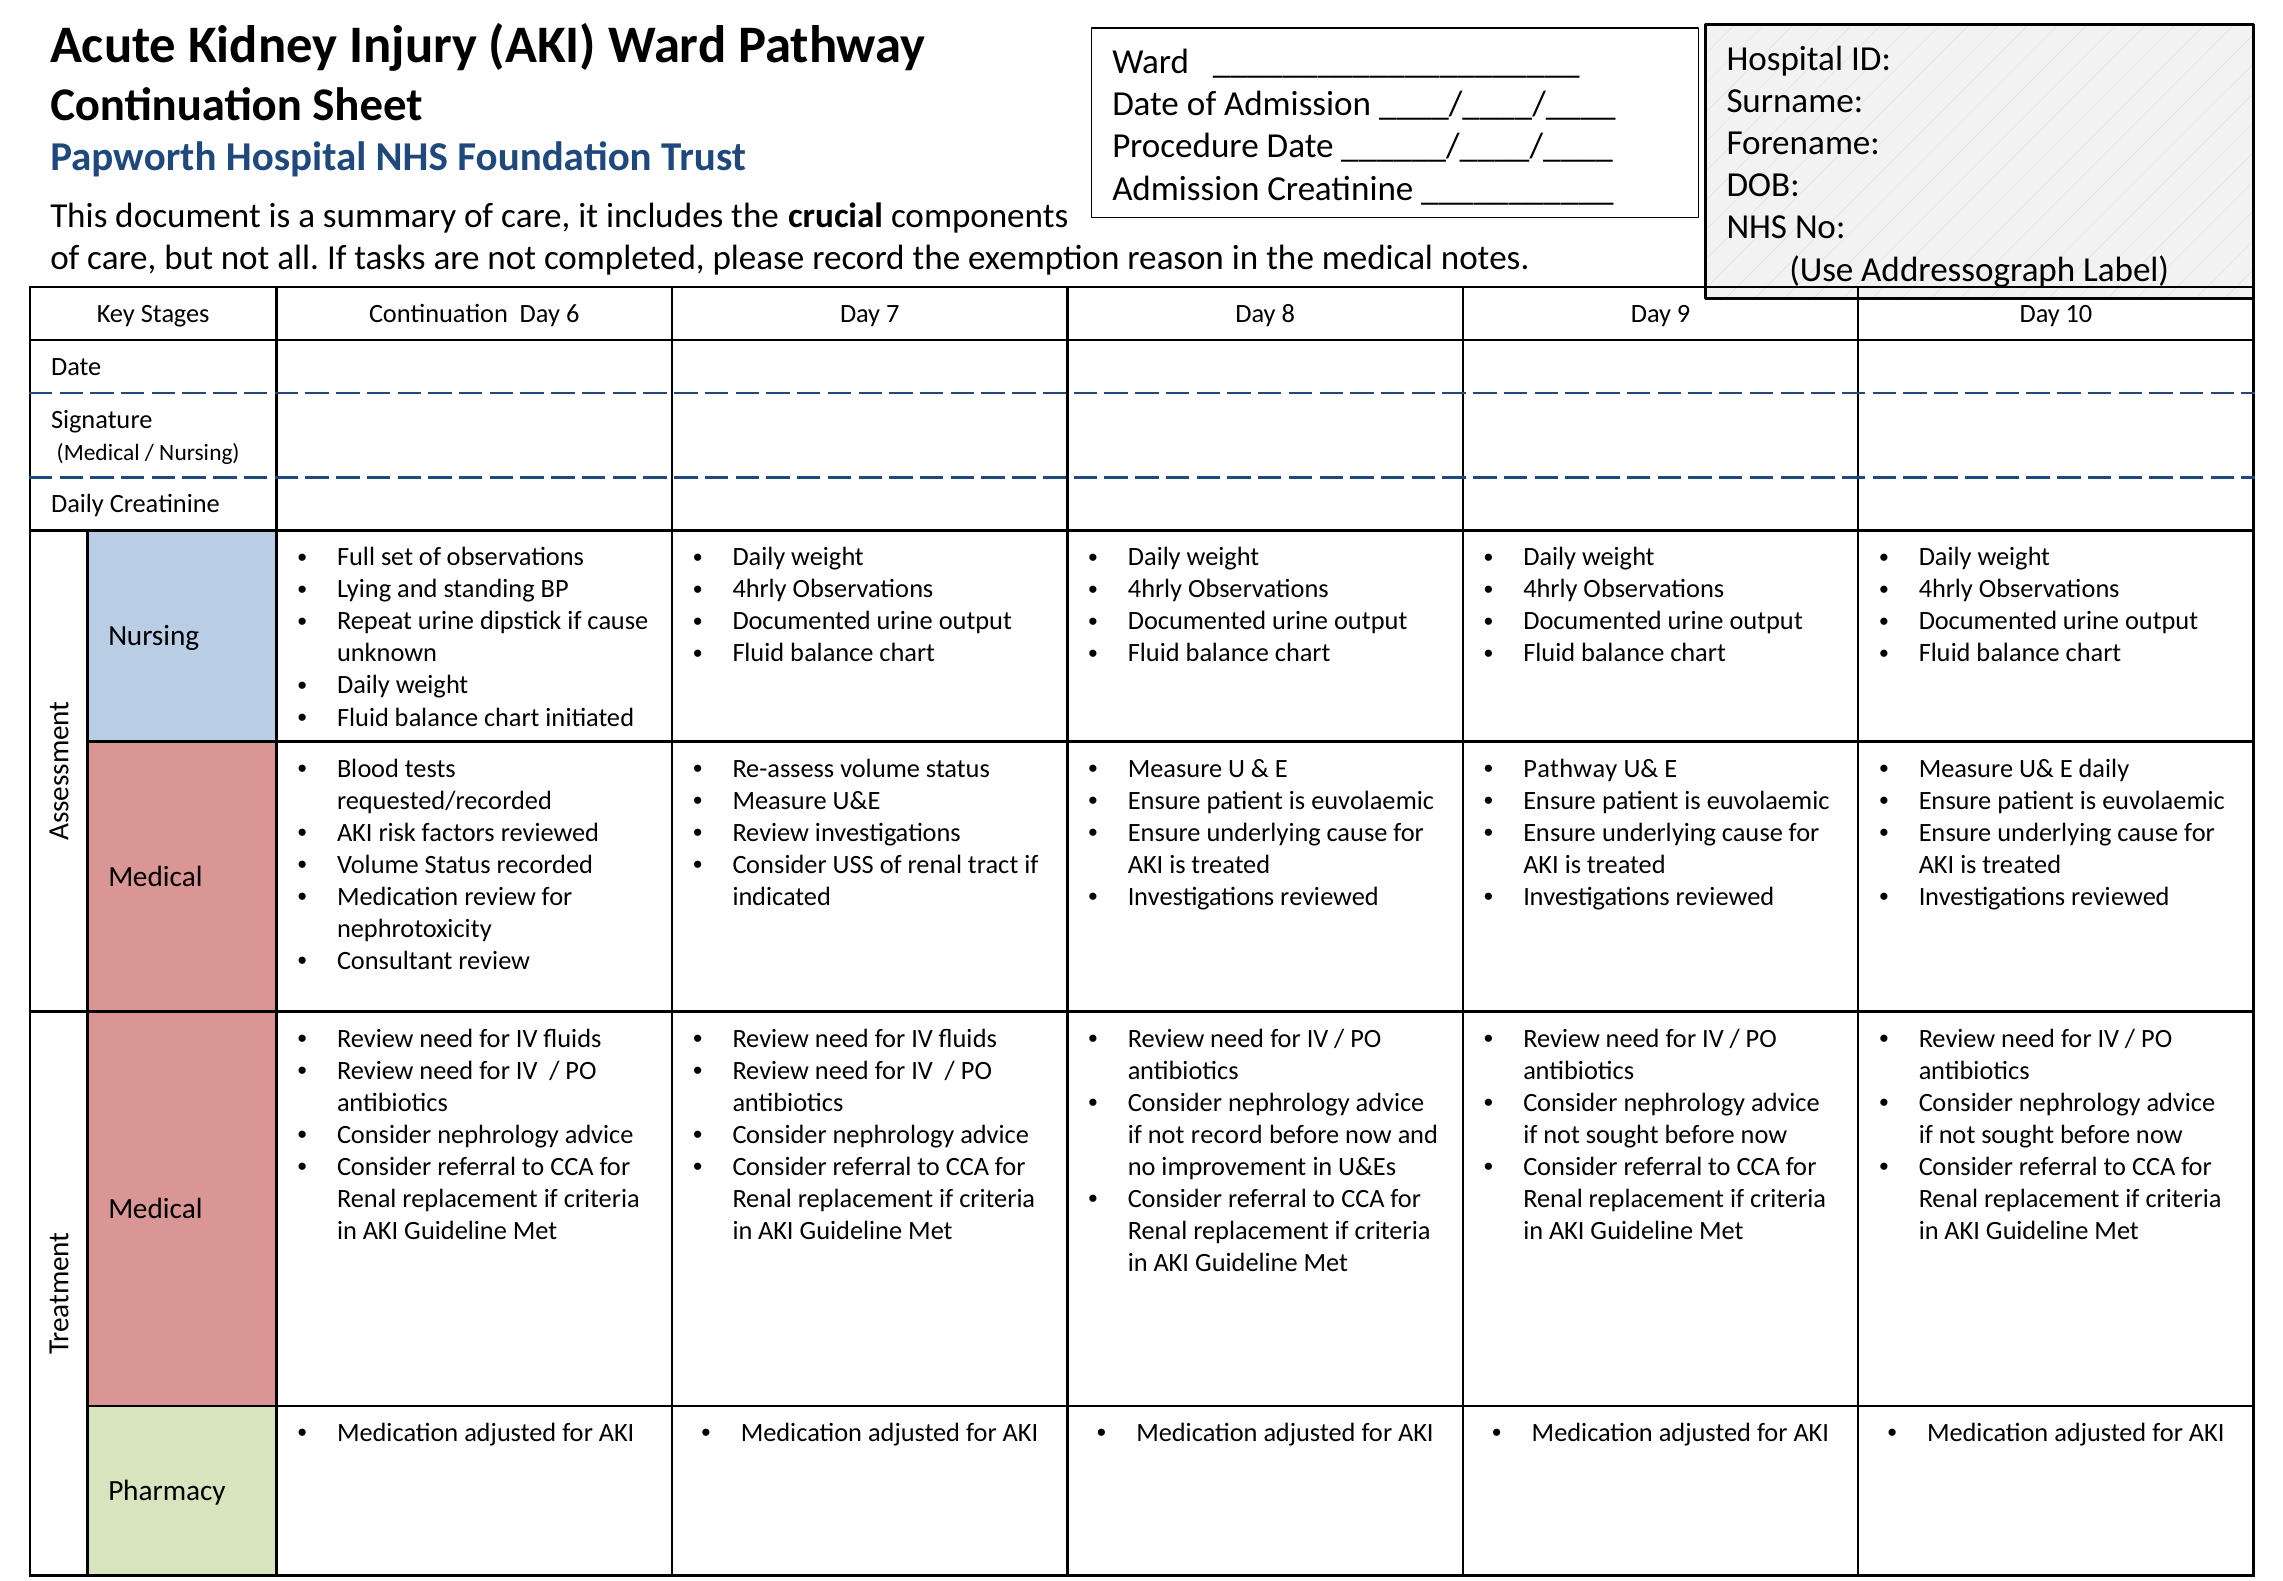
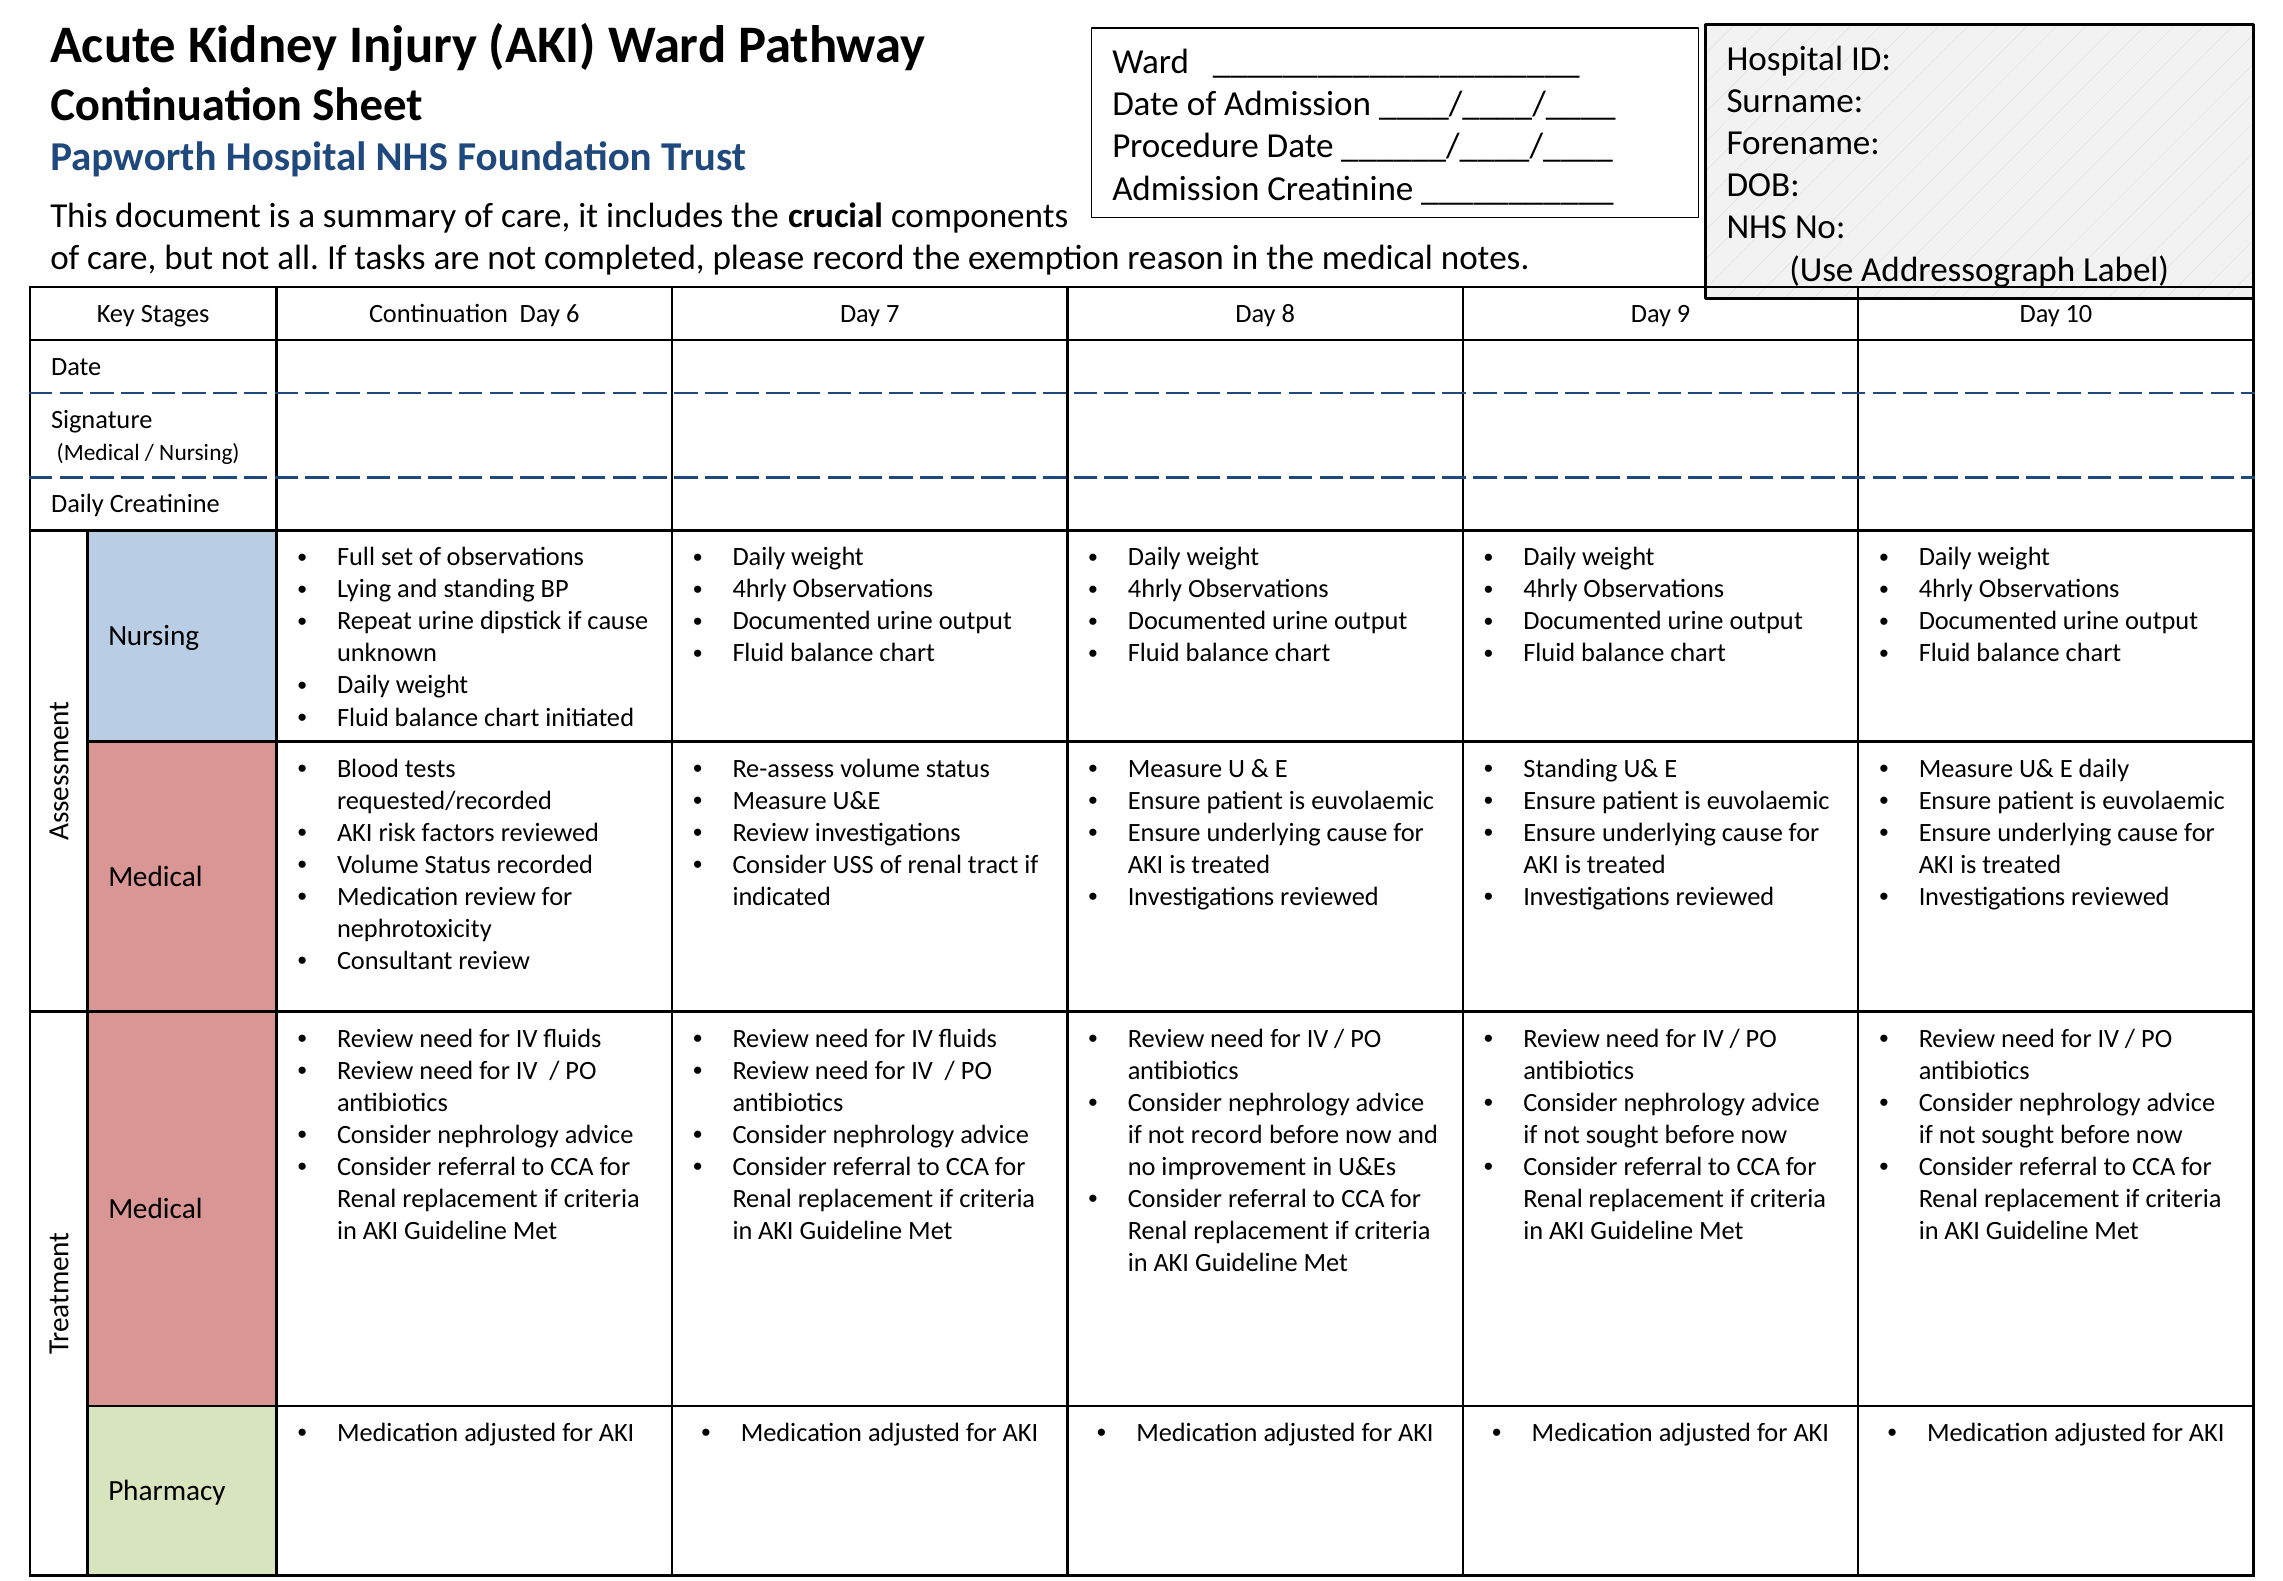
Pathway at (1570, 768): Pathway -> Standing
